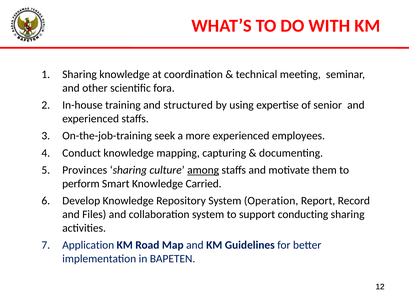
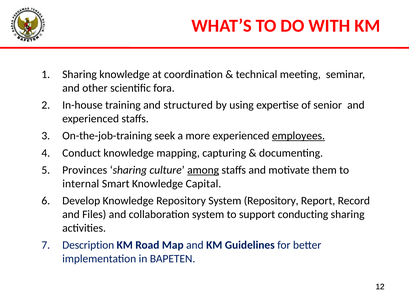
employees underline: none -> present
perform: perform -> internal
Carried: Carried -> Capital
System Operation: Operation -> Repository
Application: Application -> Description
